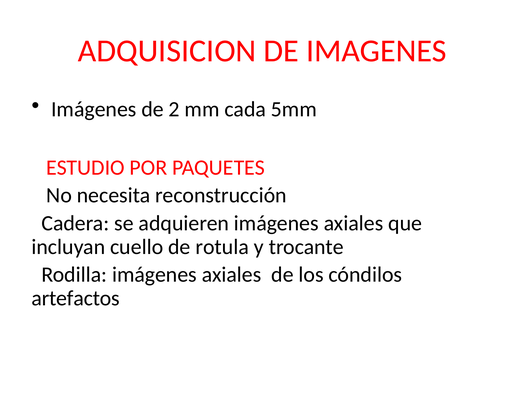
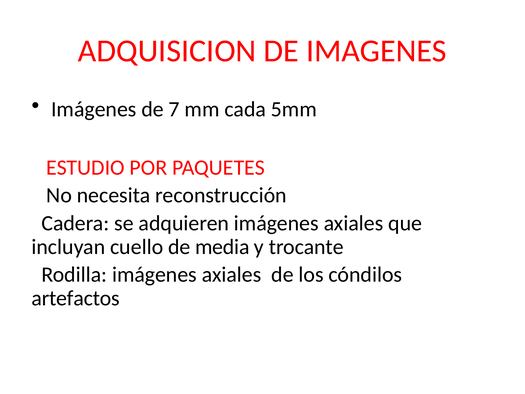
2: 2 -> 7
rotula: rotula -> media
